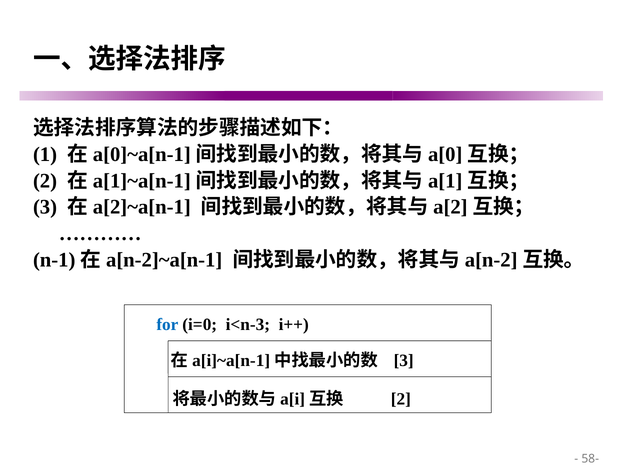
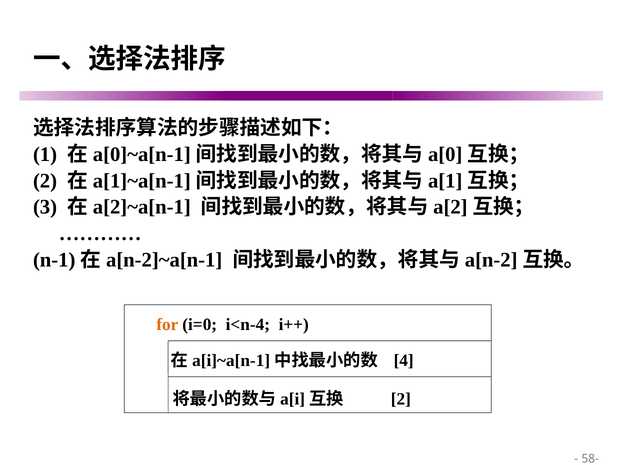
for colour: blue -> orange
i<n-3: i<n-3 -> i<n-4
3 at (404, 361): 3 -> 4
